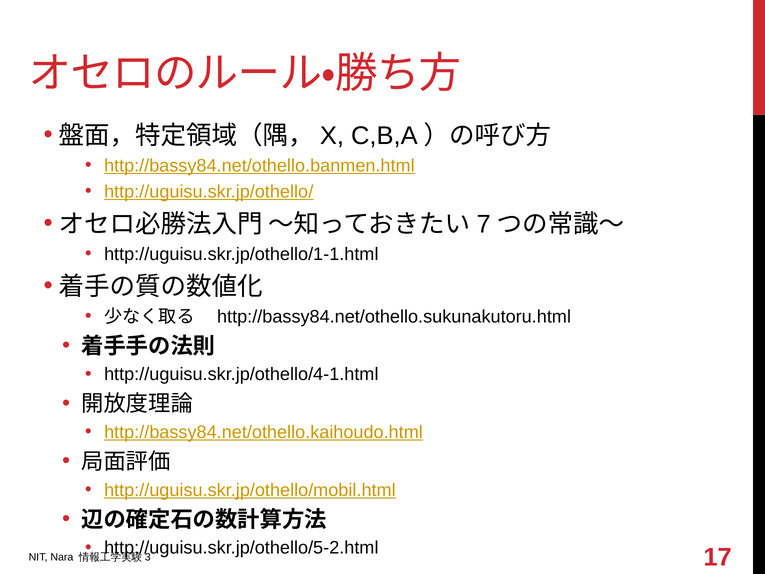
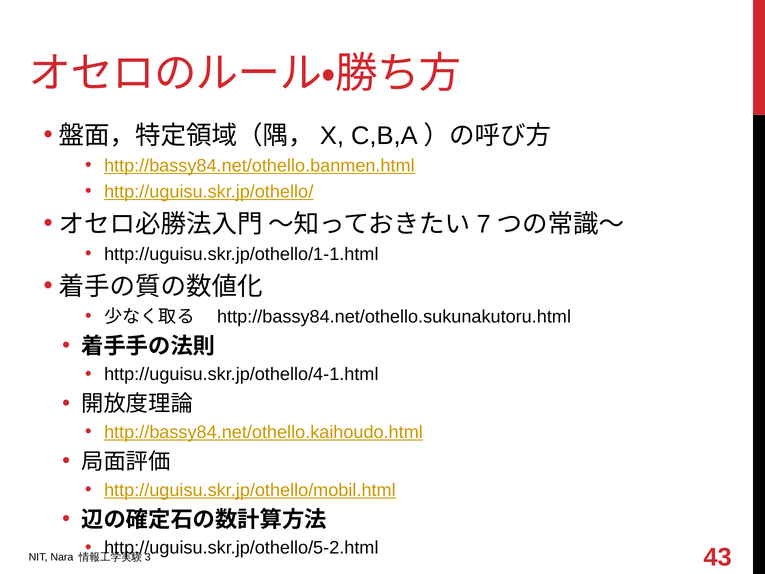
17: 17 -> 43
